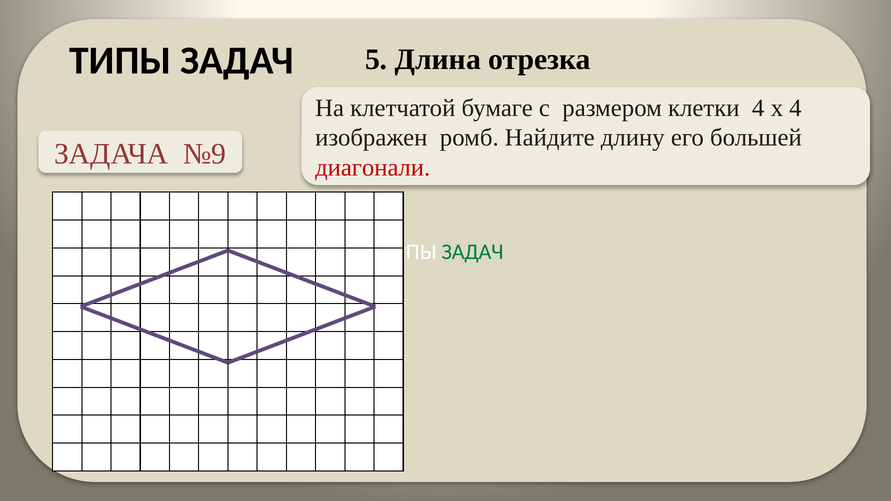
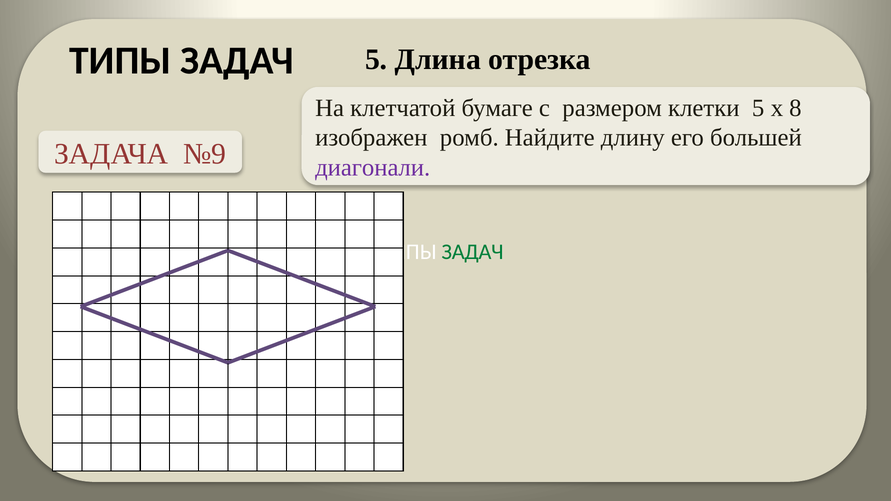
клетки 4: 4 -> 5
x 4: 4 -> 8
диагонали colour: red -> purple
